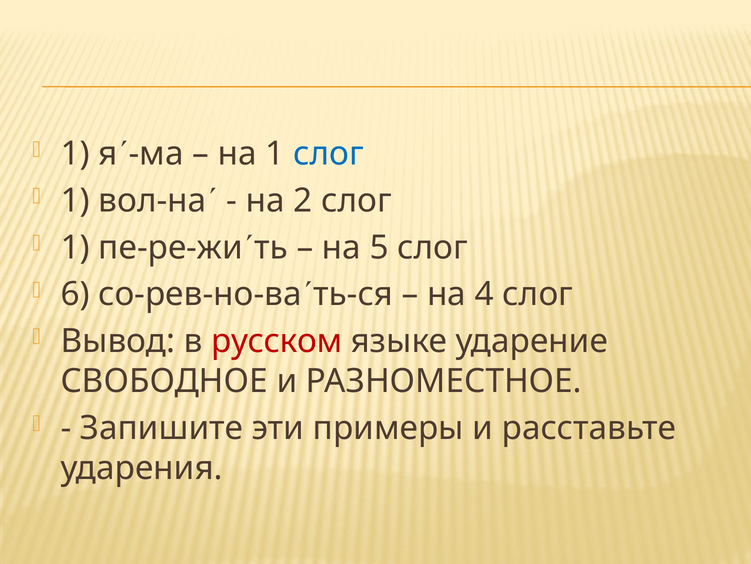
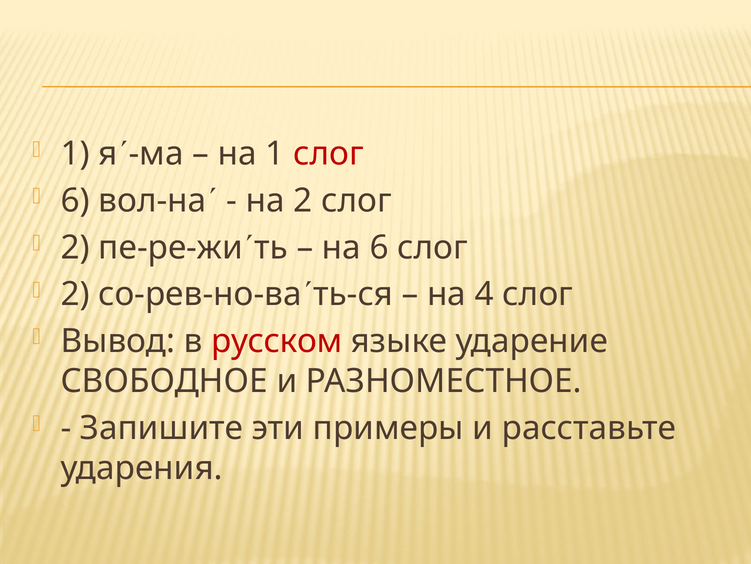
слог at (328, 154) colour: blue -> red
1 at (75, 200): 1 -> 6
1 at (75, 247): 1 -> 2
на 5: 5 -> 6
6 at (75, 294): 6 -> 2
